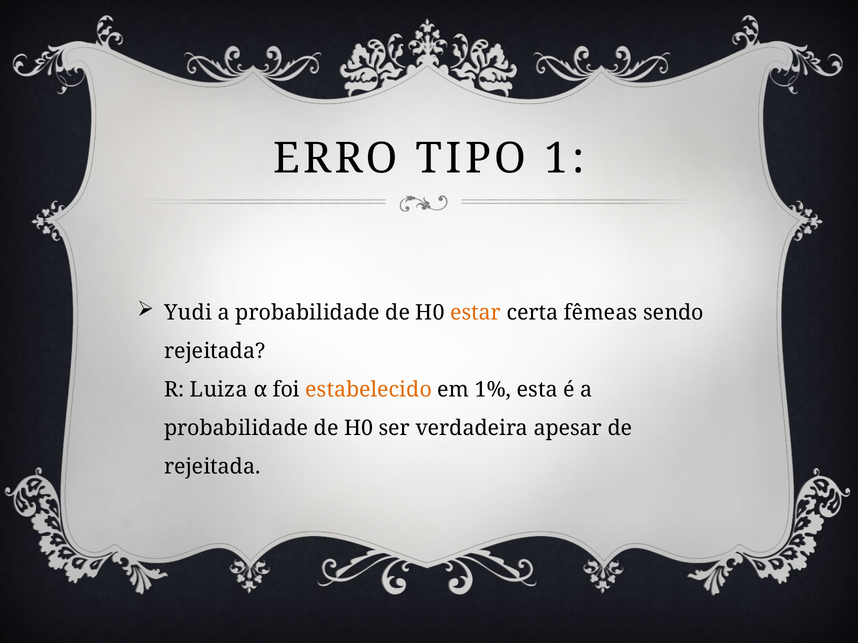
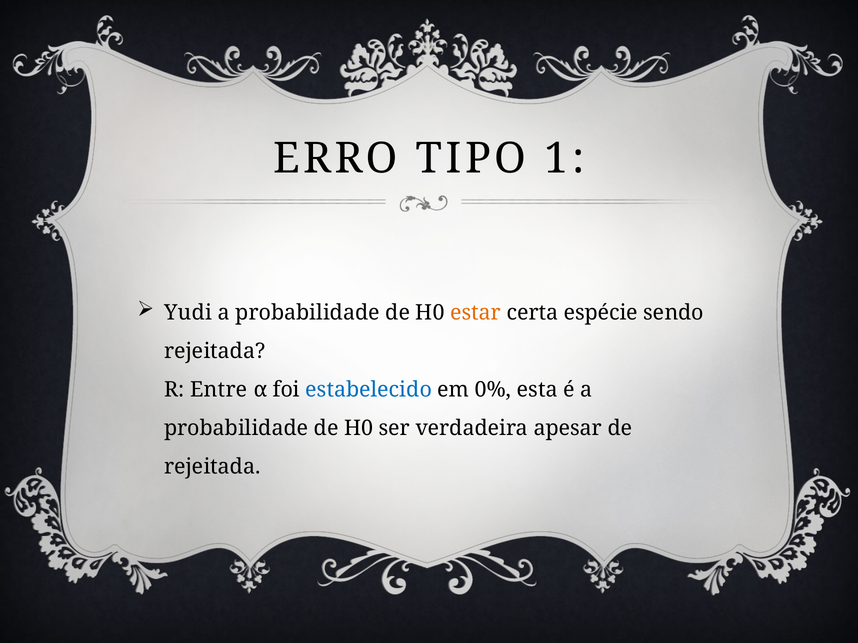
fêmeas: fêmeas -> espécie
Luiza: Luiza -> Entre
estabelecido colour: orange -> blue
1%: 1% -> 0%
